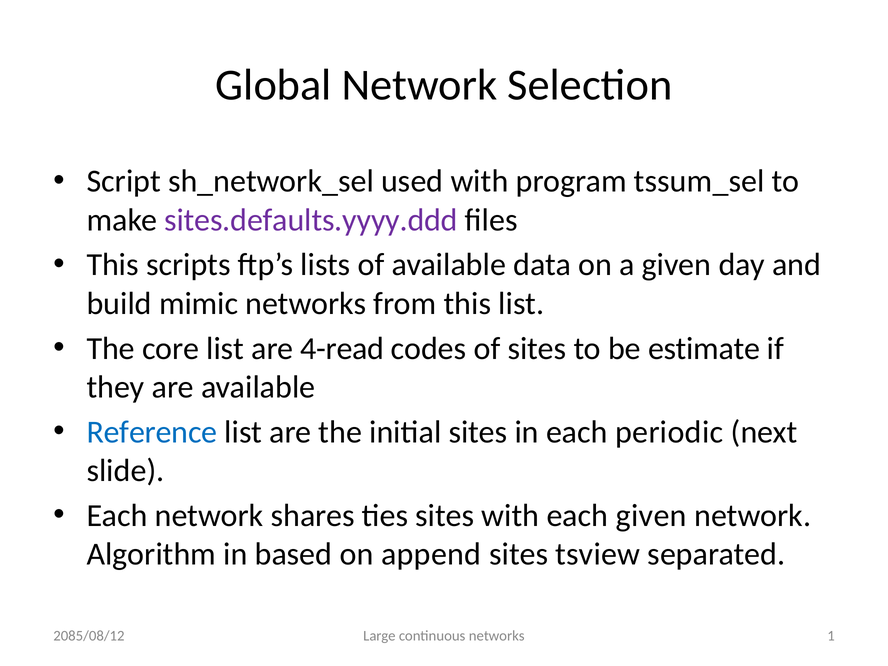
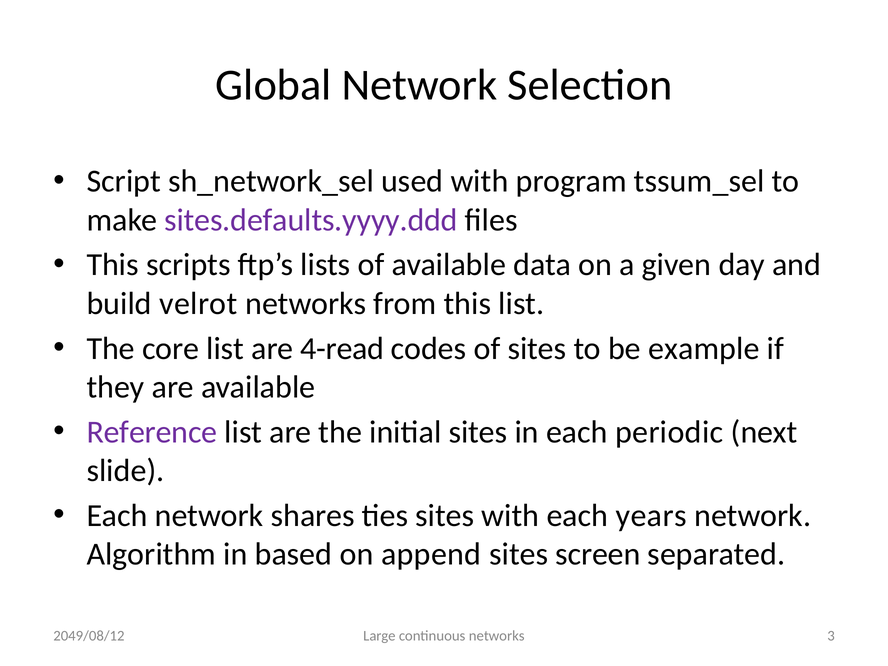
mimic: mimic -> velrot
estimate: estimate -> example
Reference colour: blue -> purple
each given: given -> years
tsview: tsview -> screen
1: 1 -> 3
2085/08/12: 2085/08/12 -> 2049/08/12
